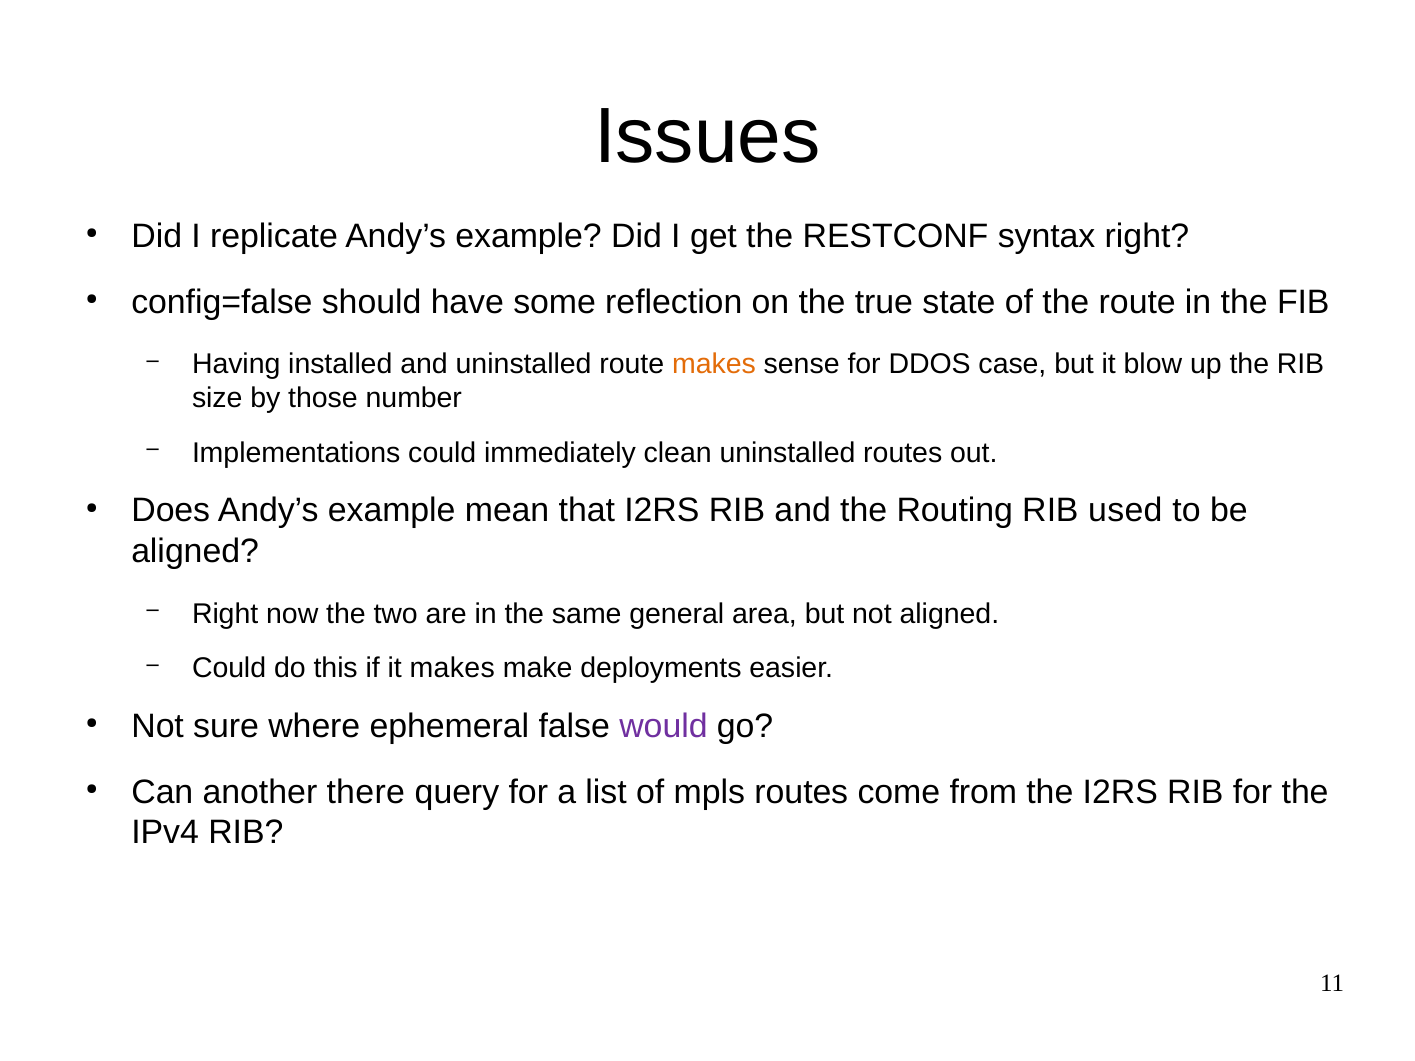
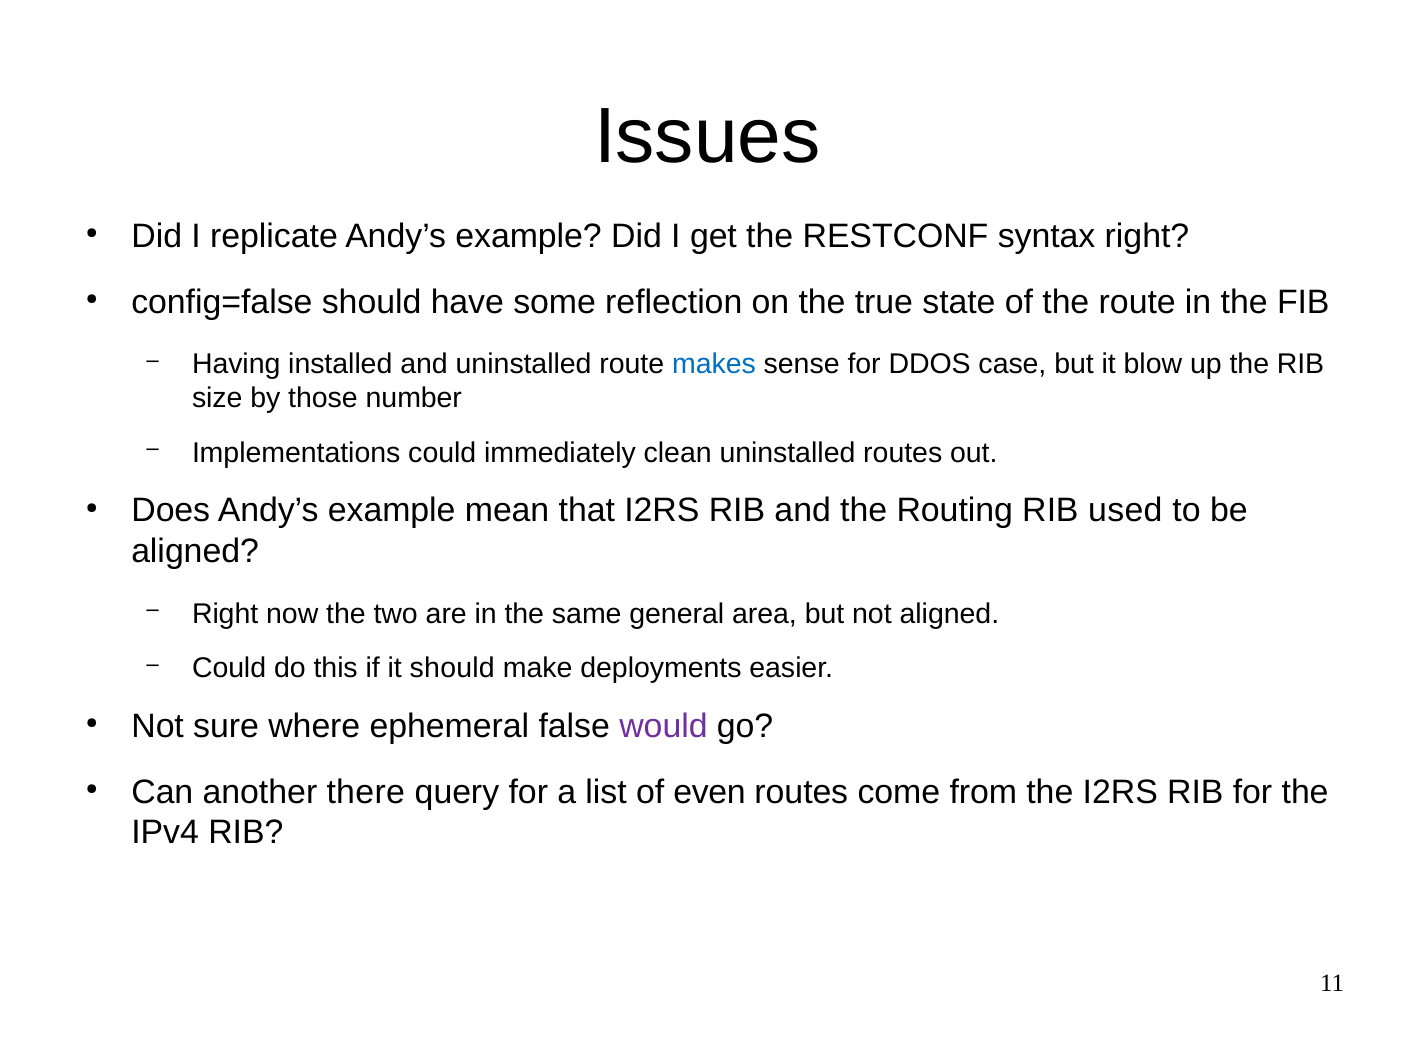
makes at (714, 364) colour: orange -> blue
it makes: makes -> should
mpls: mpls -> even
